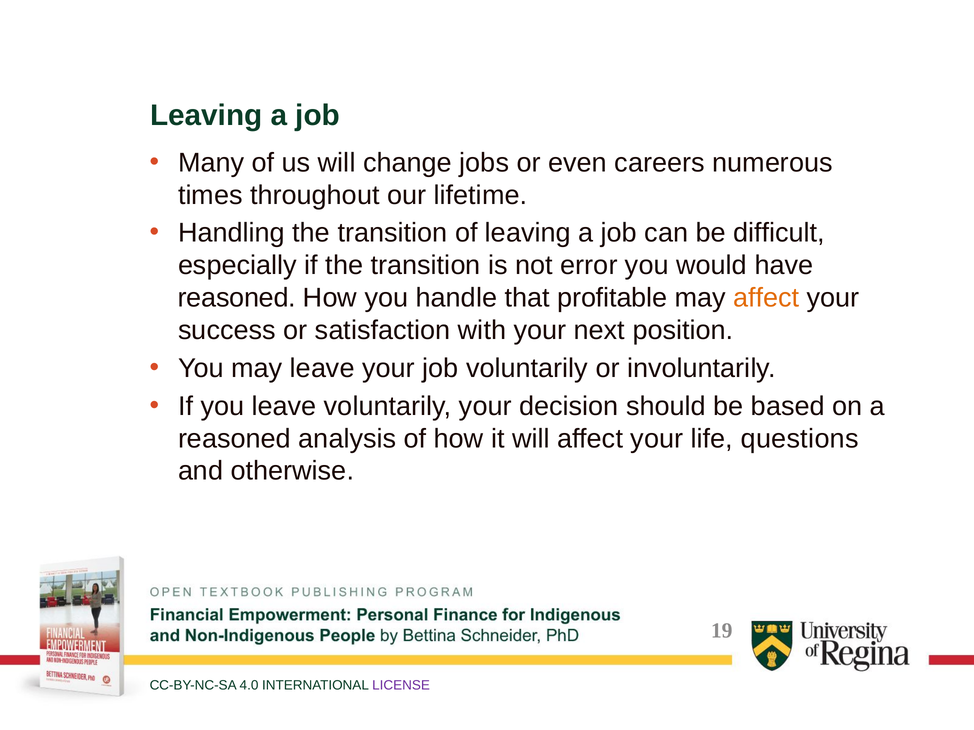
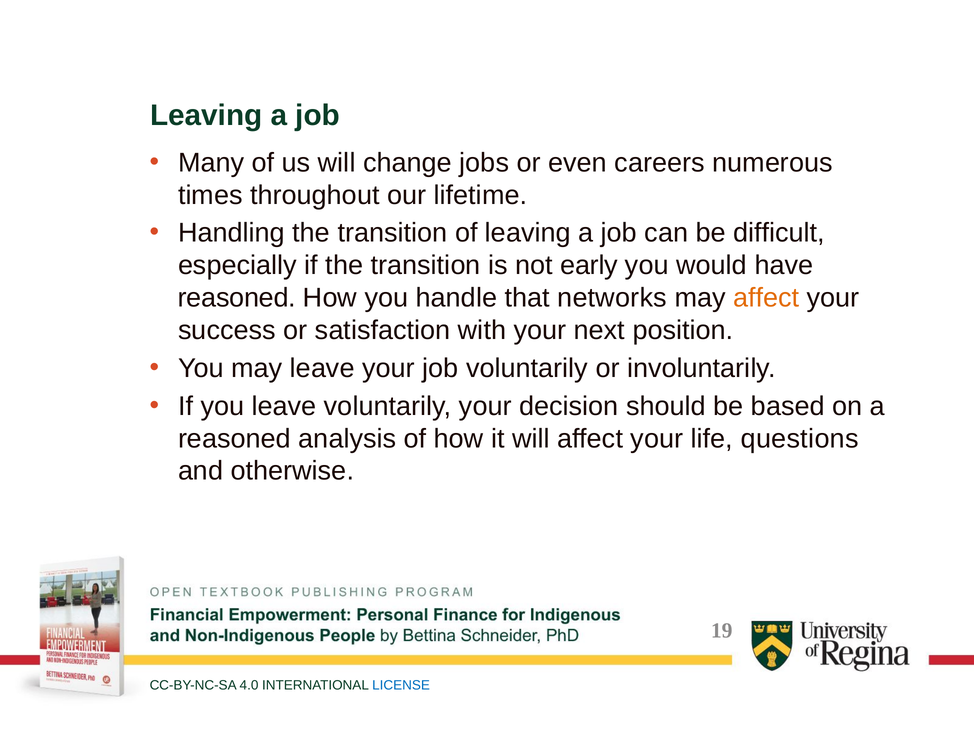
error: error -> early
profitable: profitable -> networks
LICENSE colour: purple -> blue
